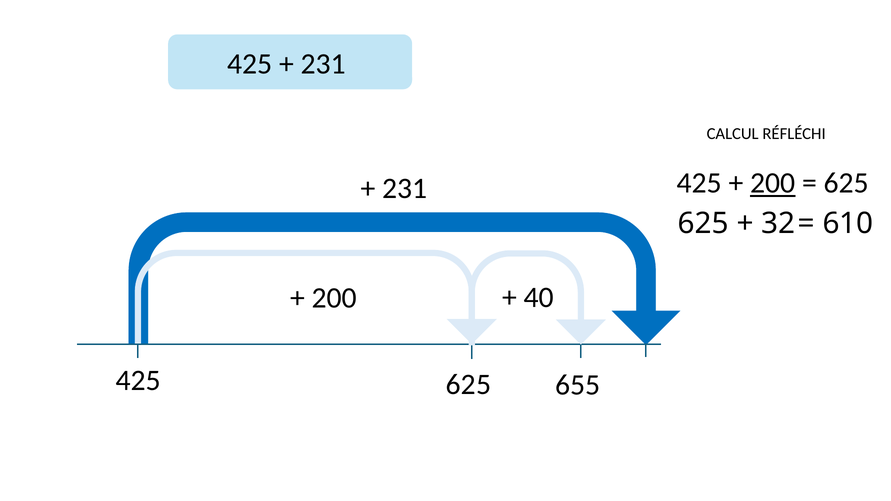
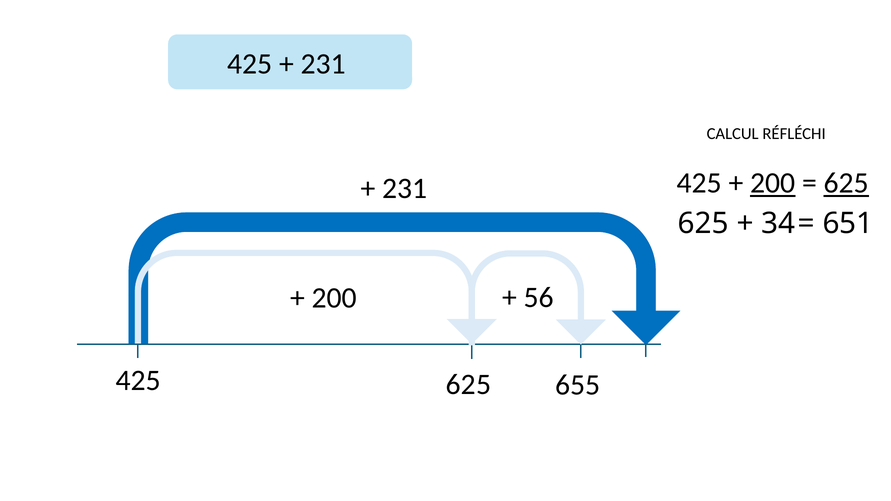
625 at (846, 183) underline: none -> present
32: 32 -> 34
610: 610 -> 651
40: 40 -> 56
